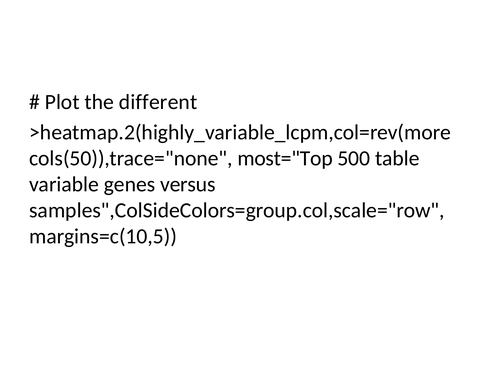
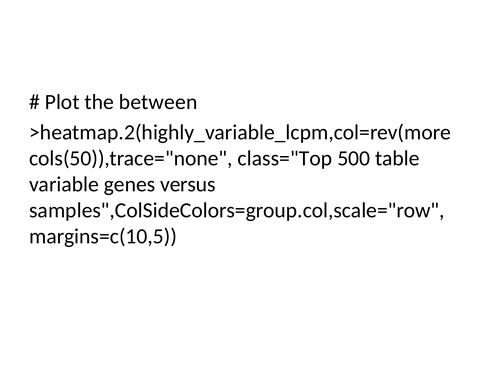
different: different -> between
most="Top: most="Top -> class="Top
